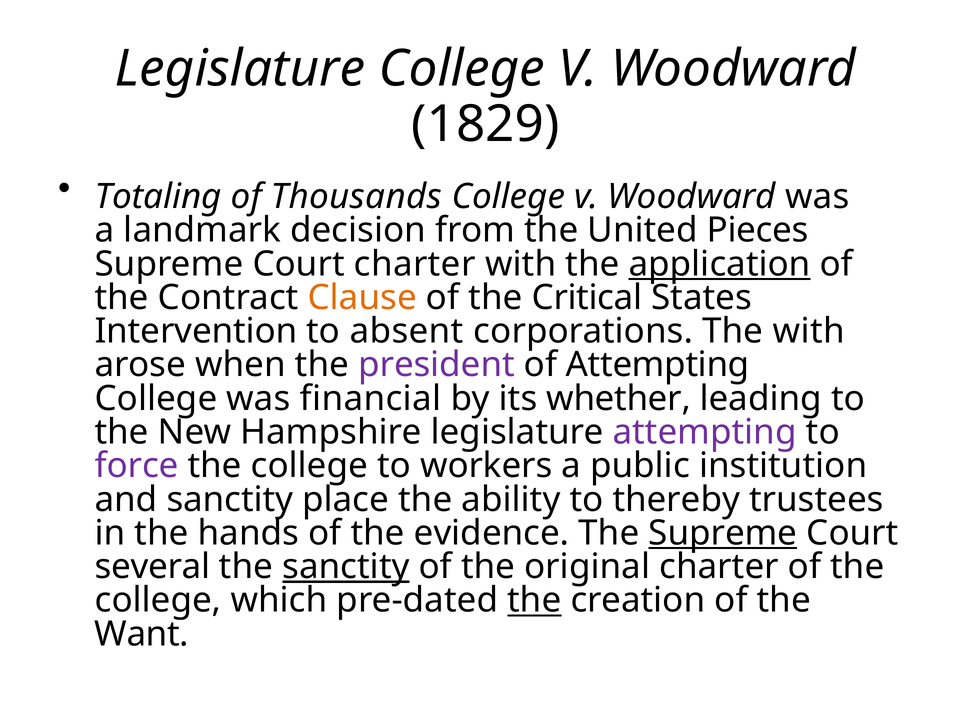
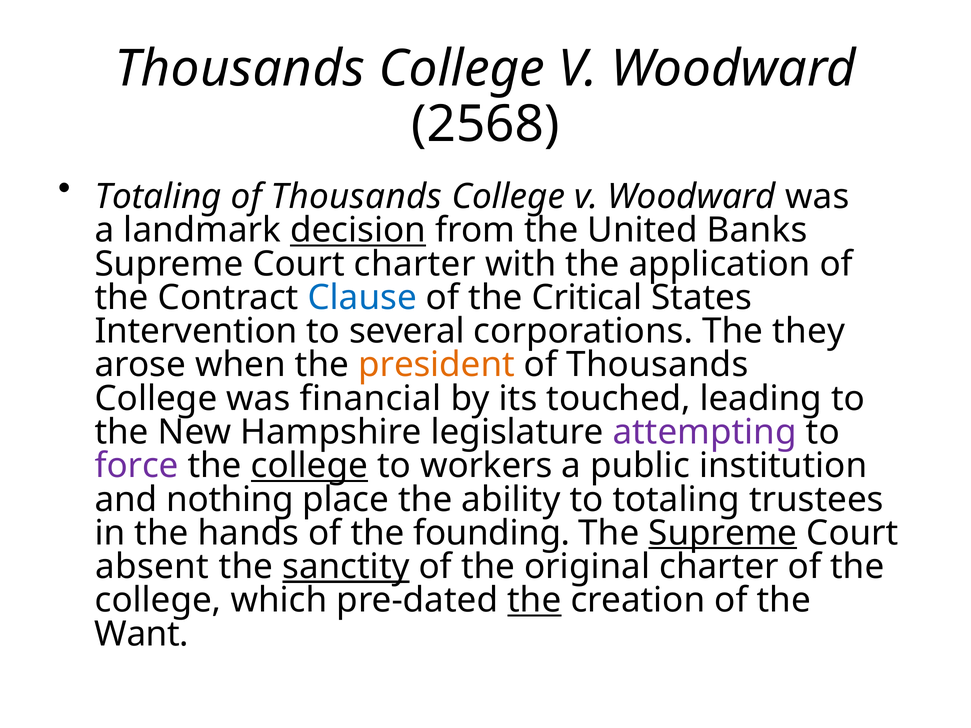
Legislature at (240, 69): Legislature -> Thousands
1829: 1829 -> 2568
decision underline: none -> present
Pieces: Pieces -> Banks
application underline: present -> none
Clause colour: orange -> blue
absent: absent -> several
The with: with -> they
president colour: purple -> orange
Attempting at (658, 365): Attempting -> Thousands
whether: whether -> touched
college at (309, 466) underline: none -> present
and sanctity: sanctity -> nothing
to thereby: thereby -> totaling
evidence: evidence -> founding
several: several -> absent
